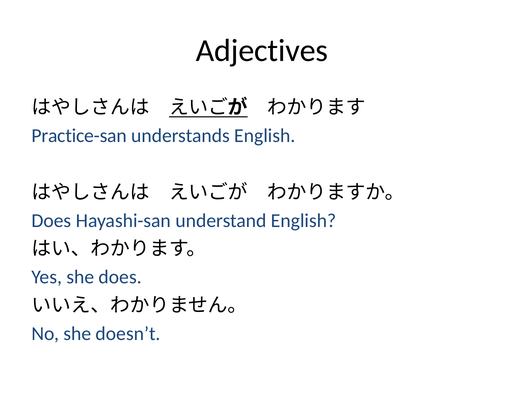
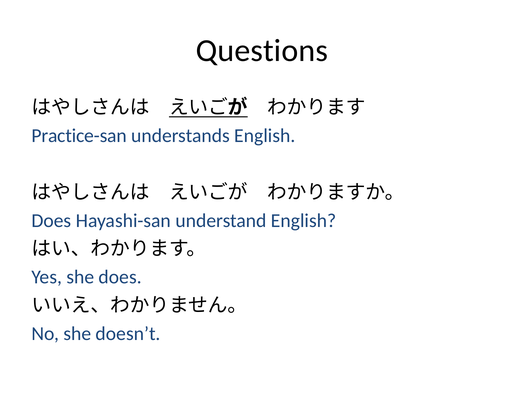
Adjectives: Adjectives -> Questions
